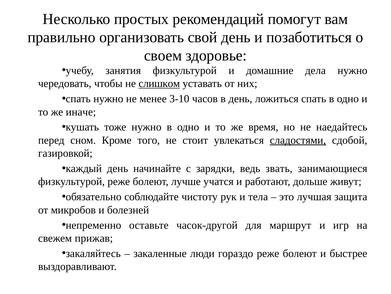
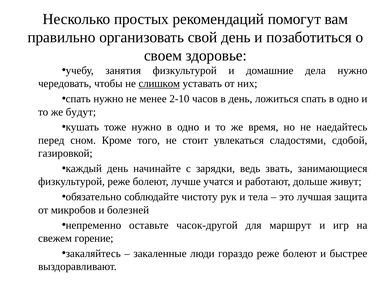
3-10: 3-10 -> 2-10
иначе: иначе -> будут
сладостями underline: present -> none
прижав: прижав -> горение
